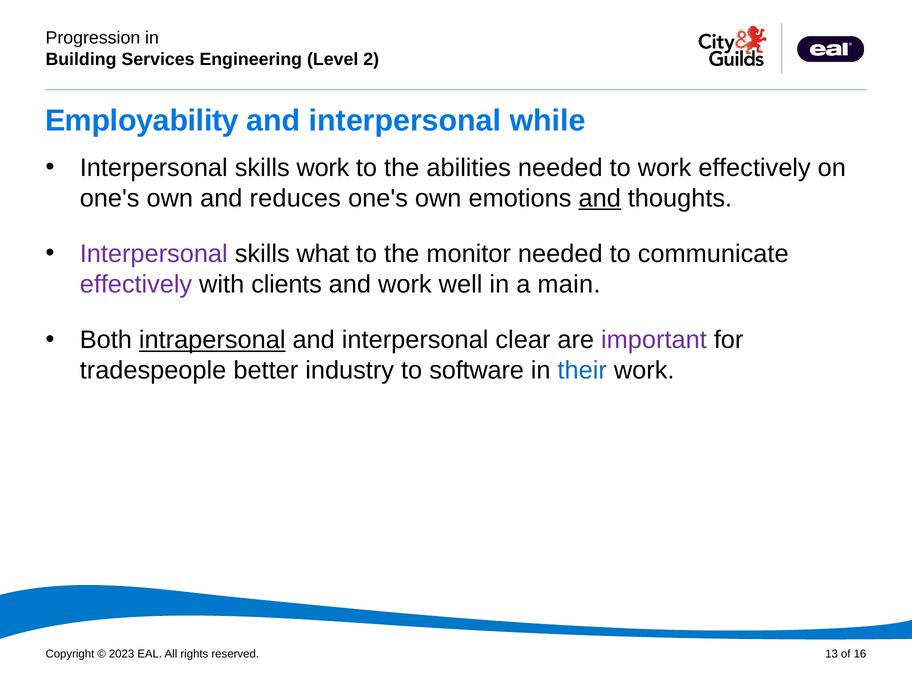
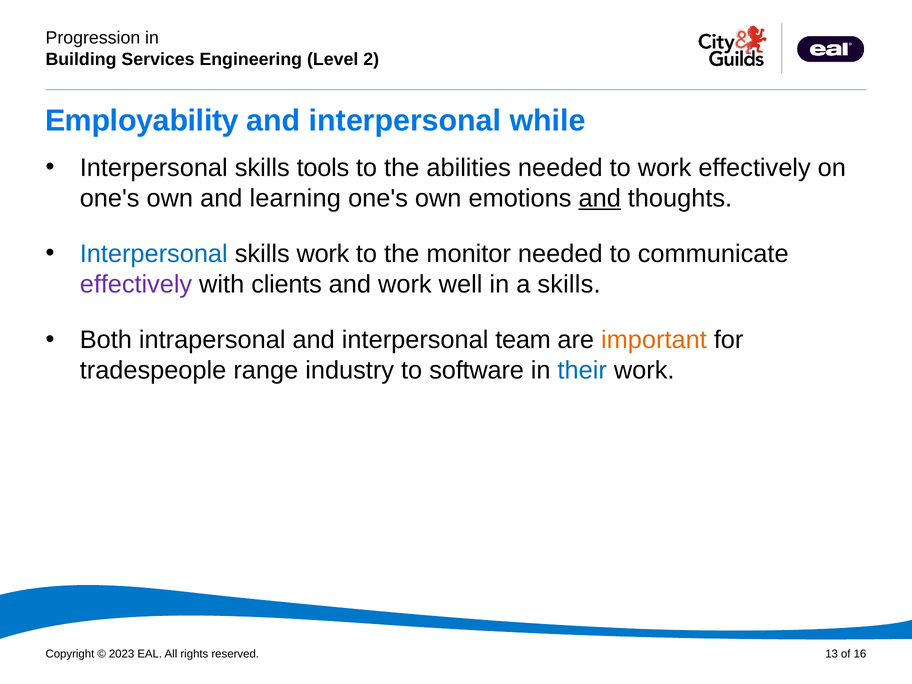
skills work: work -> tools
reduces: reduces -> learning
Interpersonal at (154, 254) colour: purple -> blue
skills what: what -> work
a main: main -> skills
intrapersonal underline: present -> none
clear: clear -> team
important colour: purple -> orange
better: better -> range
